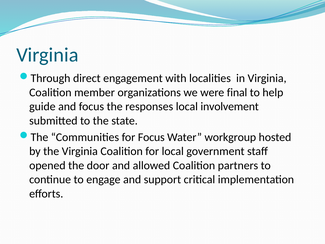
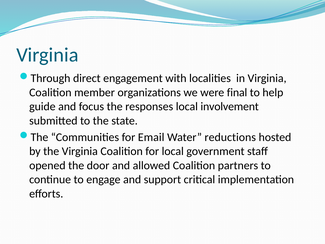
for Focus: Focus -> Email
workgroup: workgroup -> reductions
